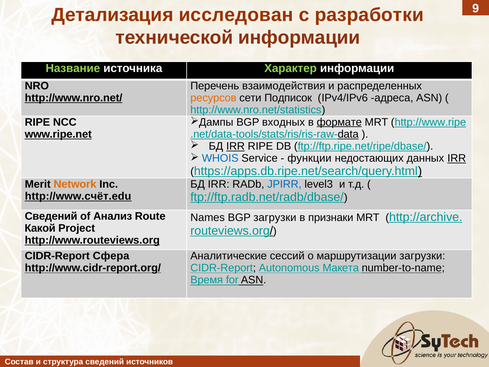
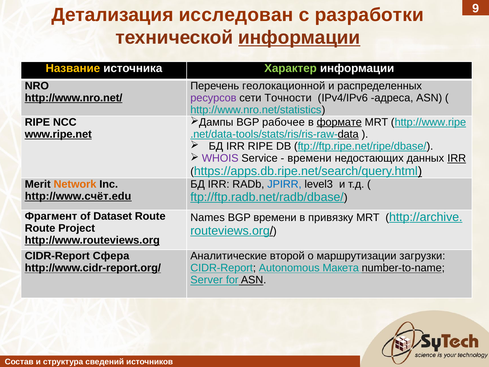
информации at (299, 38) underline: none -> present
Название colour: light green -> yellow
взаимодействия: взаимодействия -> геолокационной
ресурсов colour: orange -> purple
Подписок: Подписок -> Точности
входных: входных -> рабочее
IRR at (236, 146) underline: present -> none
WHOIS colour: blue -> purple
функции at (309, 158): функции -> времени
Сведений at (51, 216): Сведений -> Фрагмент
Анализ: Анализ -> Dataset
BGP загрузки: загрузки -> времени
признаки: признаки -> привязку
Какой at (40, 228): Какой -> Route
сессий: сессий -> второй
Время: Время -> Server
